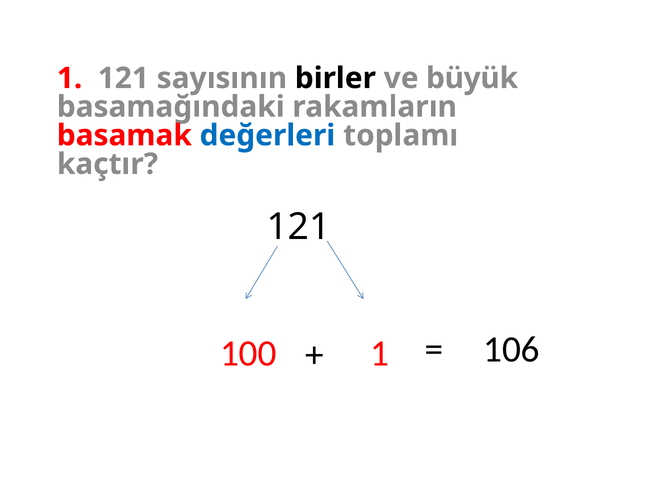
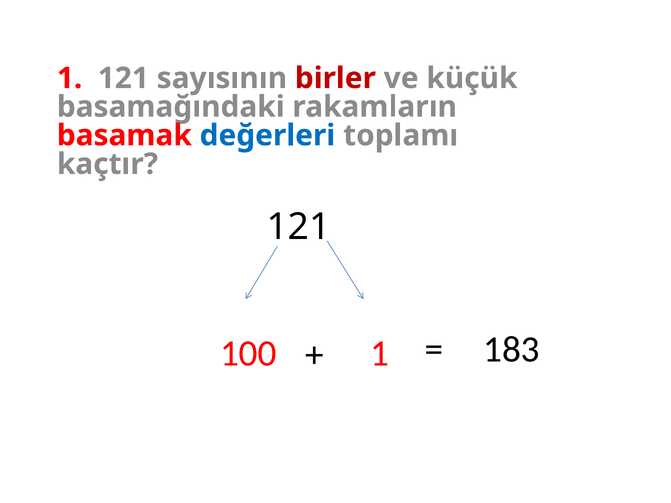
birler colour: black -> red
büyük: büyük -> küçük
106: 106 -> 183
